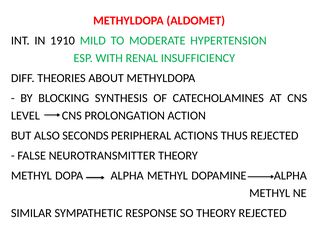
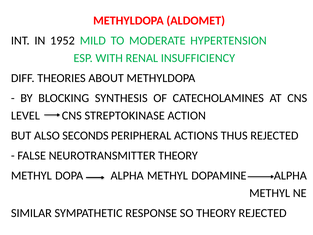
1910: 1910 -> 1952
PROLONGATION: PROLONGATION -> STREPTOKINASE
